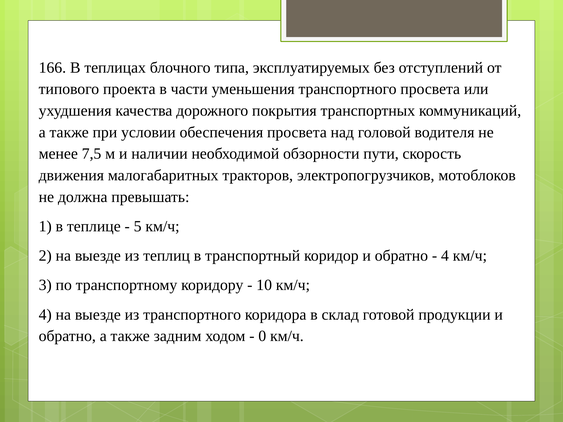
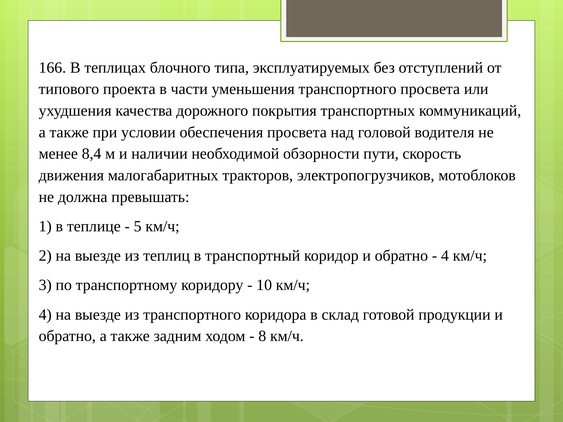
7,5: 7,5 -> 8,4
0: 0 -> 8
